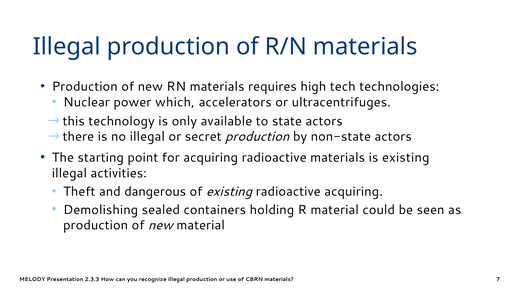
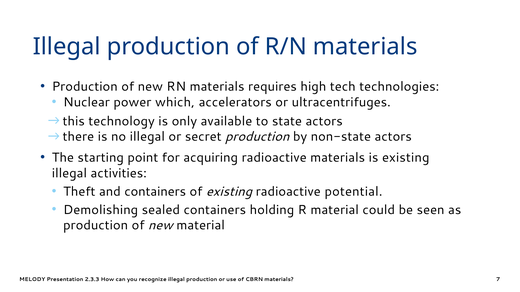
and dangerous: dangerous -> containers
radioactive acquiring: acquiring -> potential
